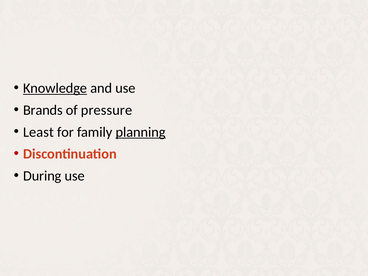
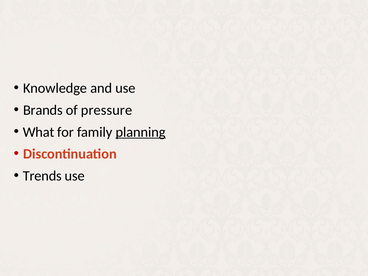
Knowledge underline: present -> none
Least: Least -> What
During: During -> Trends
